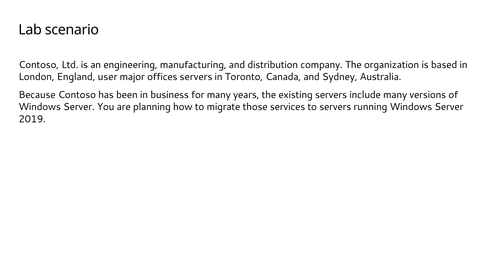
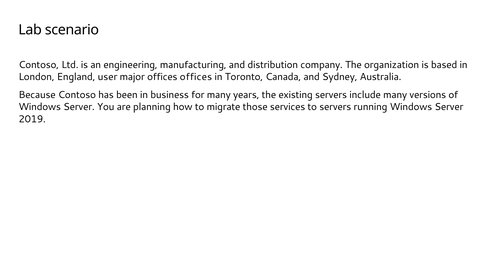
offices servers: servers -> offices
